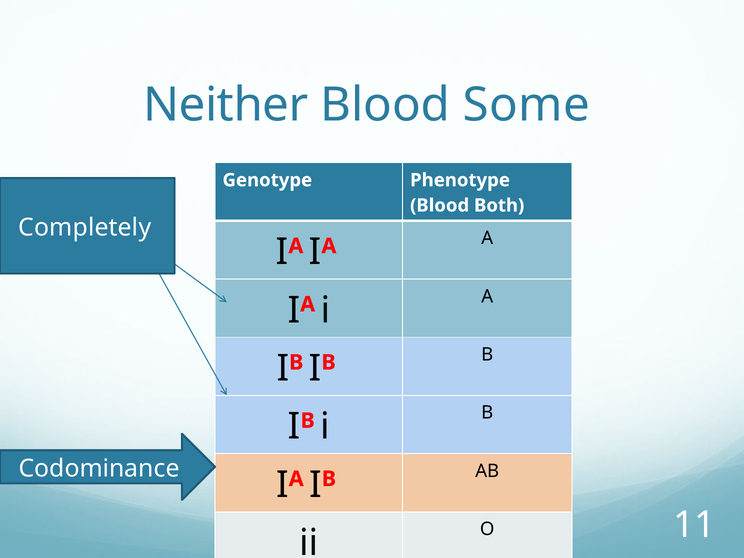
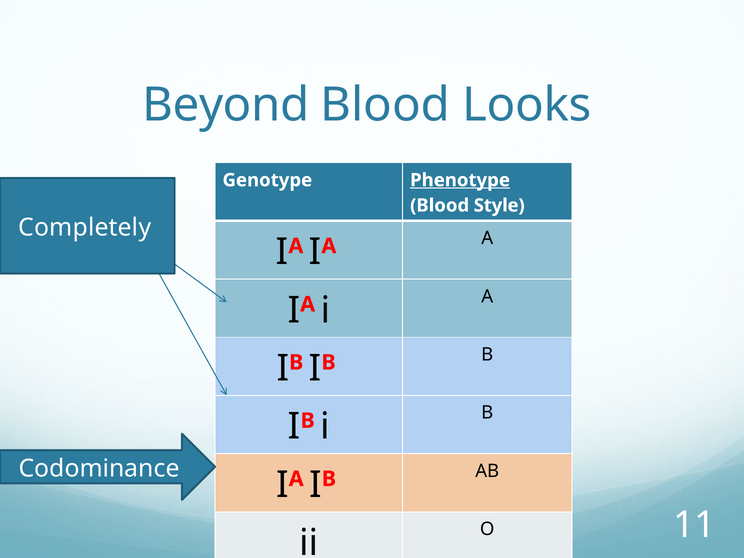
Neither: Neither -> Beyond
Some: Some -> Looks
Phenotype underline: none -> present
Both: Both -> Style
